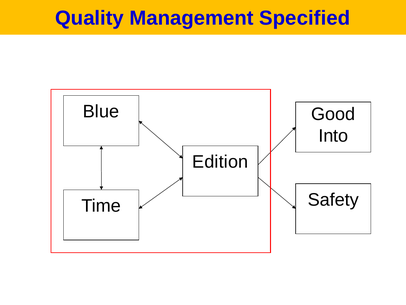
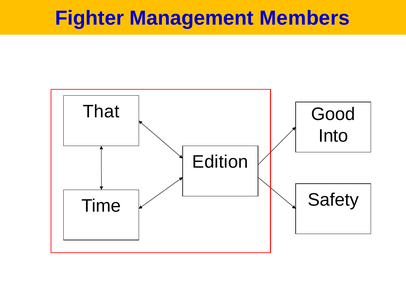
Quality: Quality -> Fighter
Specified: Specified -> Members
Blue: Blue -> That
